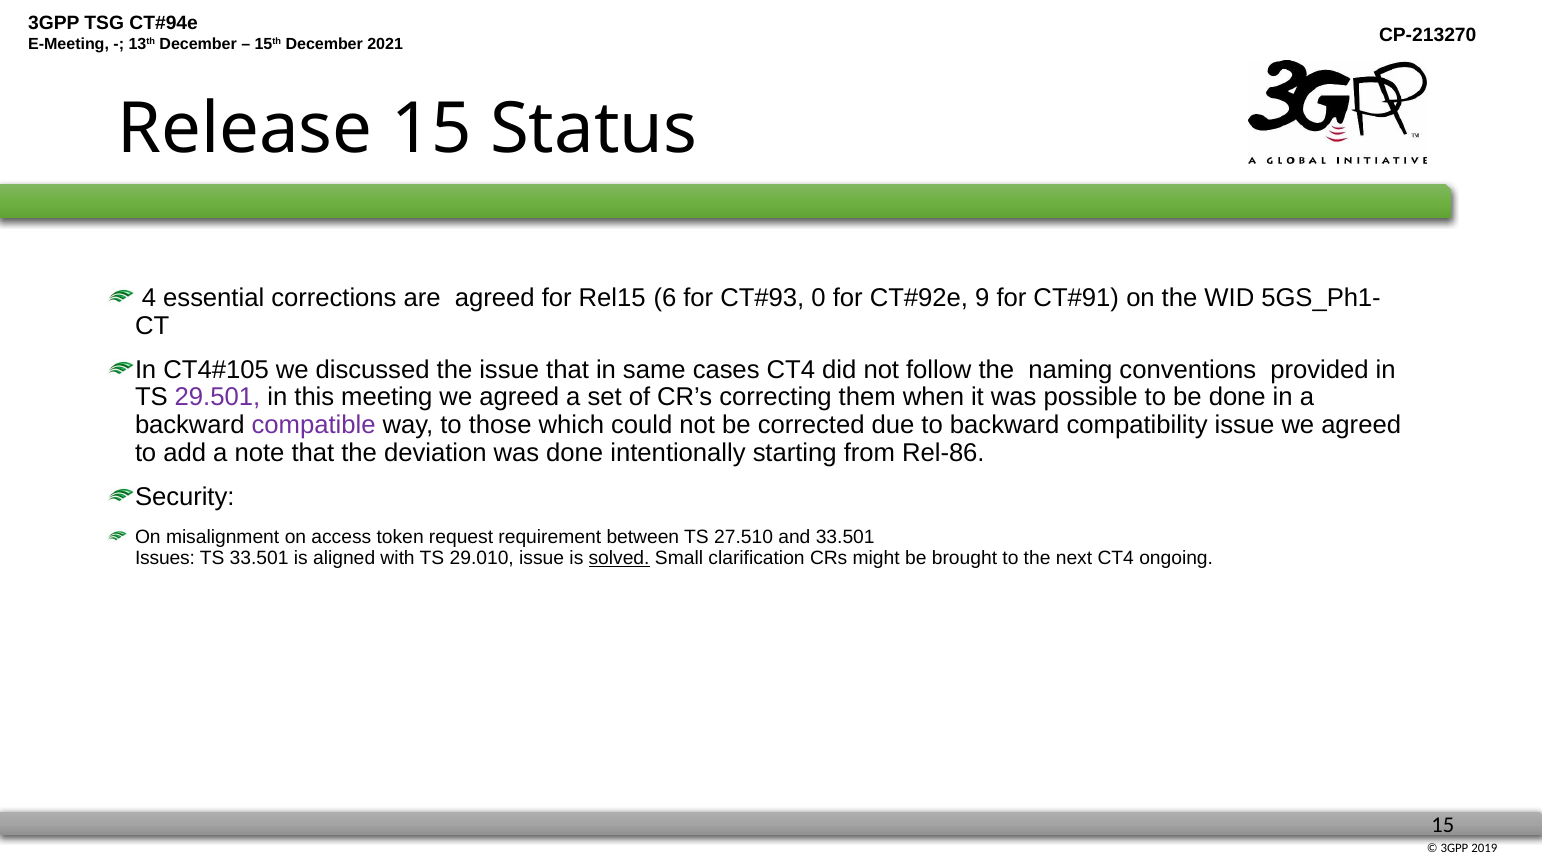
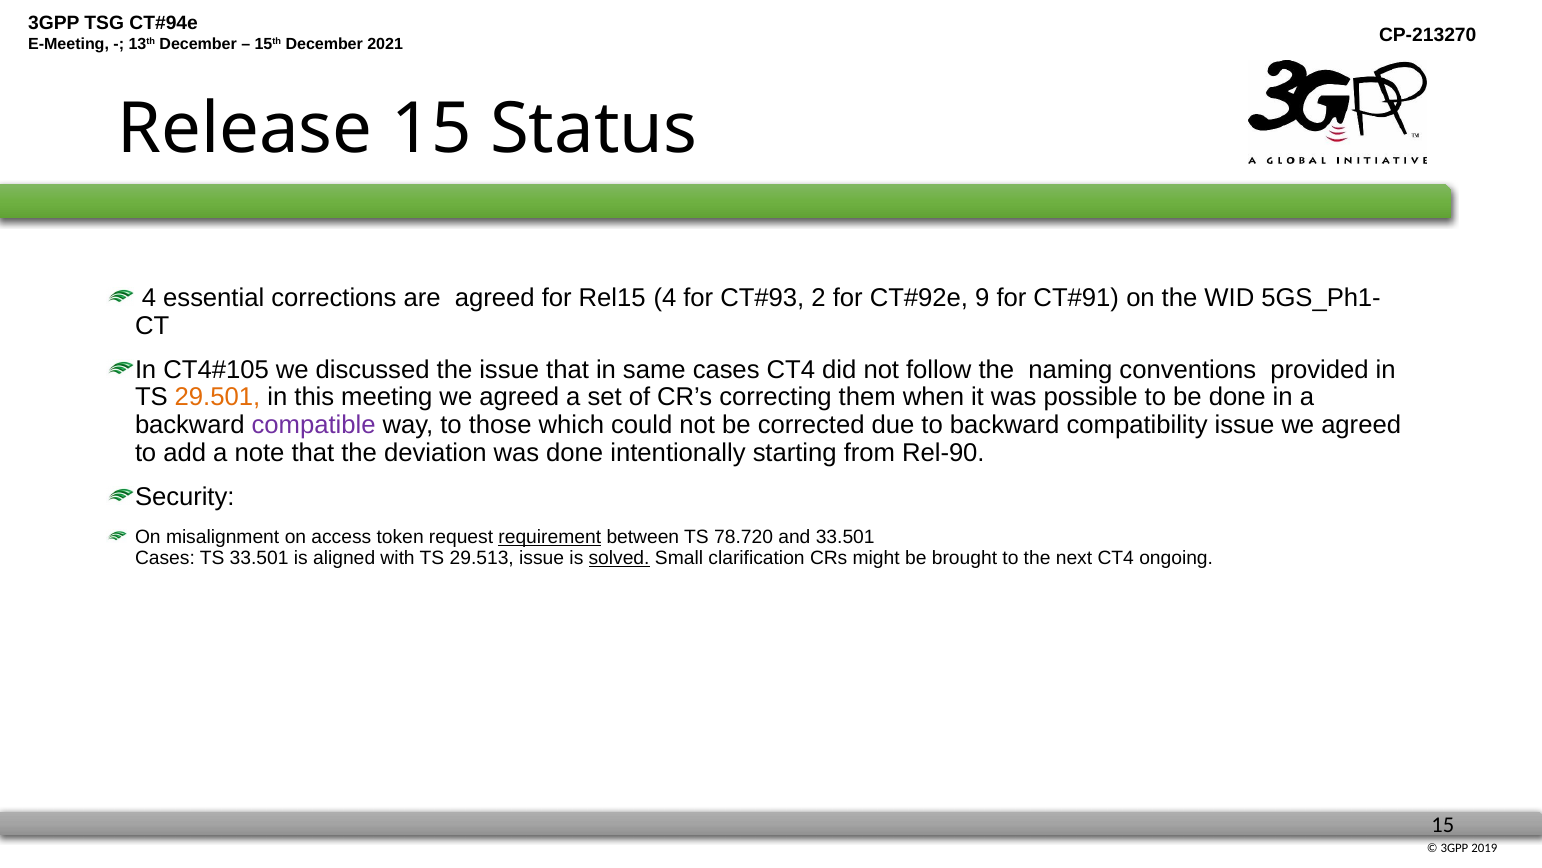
Rel15 6: 6 -> 4
0: 0 -> 2
29.501 colour: purple -> orange
Rel-86: Rel-86 -> Rel-90
requirement underline: none -> present
27.510: 27.510 -> 78.720
Issues at (165, 558): Issues -> Cases
29.010: 29.010 -> 29.513
